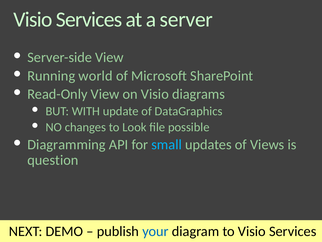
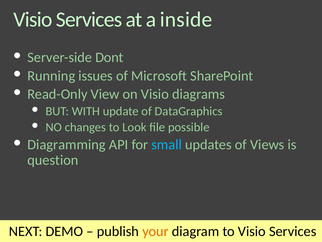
server: server -> inside
Server-side View: View -> Dont
world: world -> issues
your colour: blue -> orange
